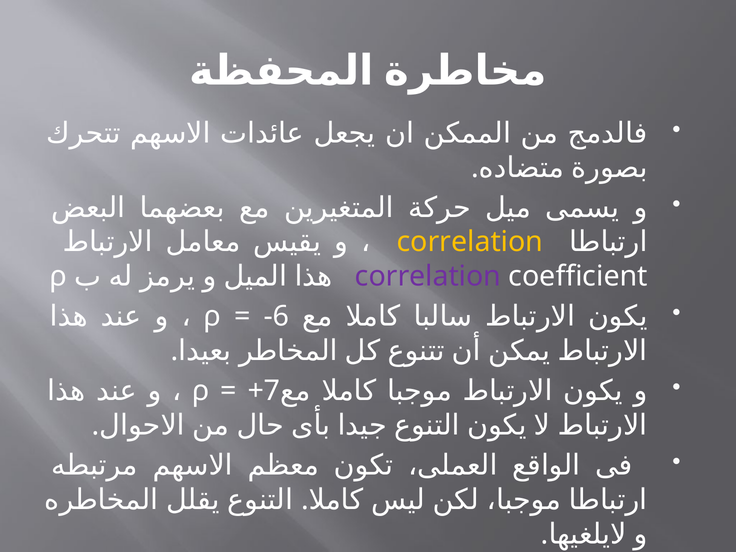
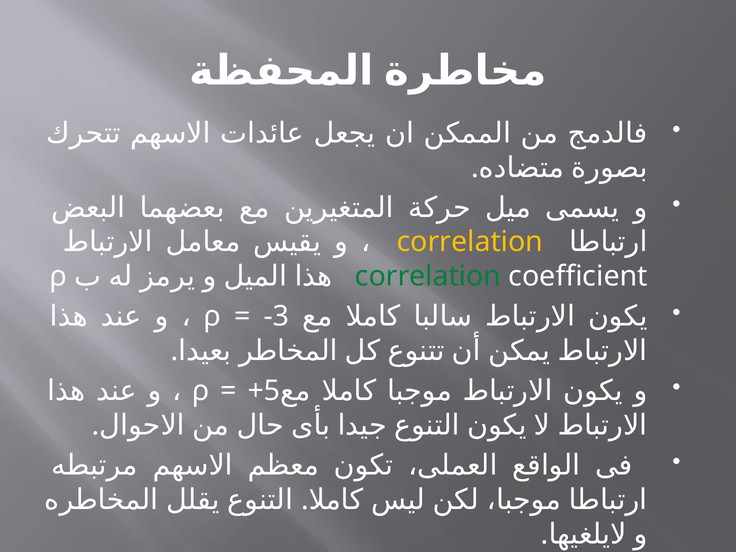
correlation at (428, 276) colour: purple -> green
-6: -6 -> -3
+7: +7 -> +5
